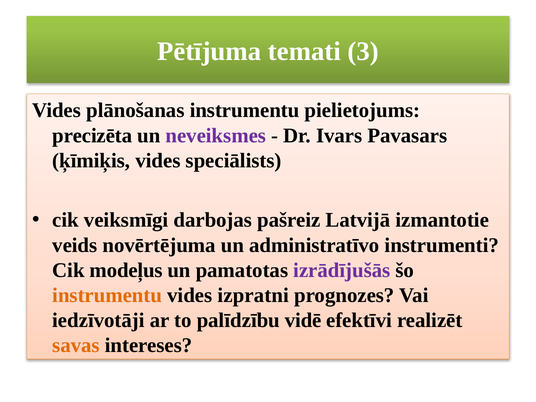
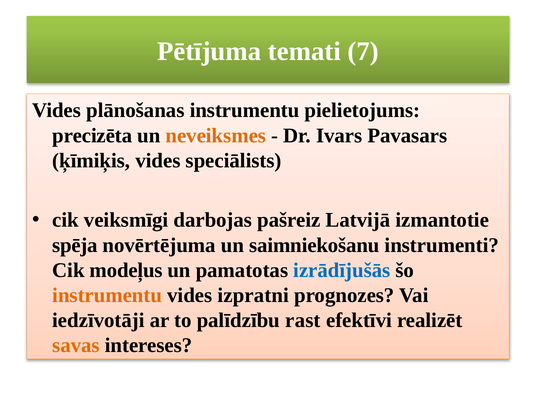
3: 3 -> 7
neveiksmes colour: purple -> orange
veids: veids -> spēja
administratīvo: administratīvo -> saimniekošanu
izrādījušās colour: purple -> blue
vidē: vidē -> rast
